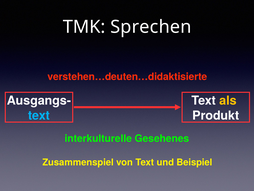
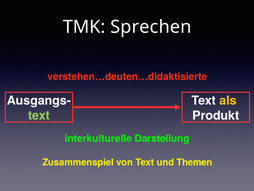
text at (39, 115) colour: light blue -> light green
Gesehenes: Gesehenes -> Darstellung
Beispiel: Beispiel -> Themen
